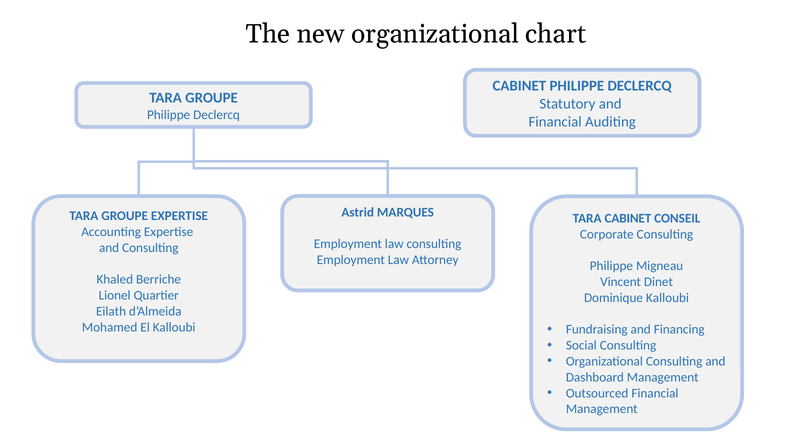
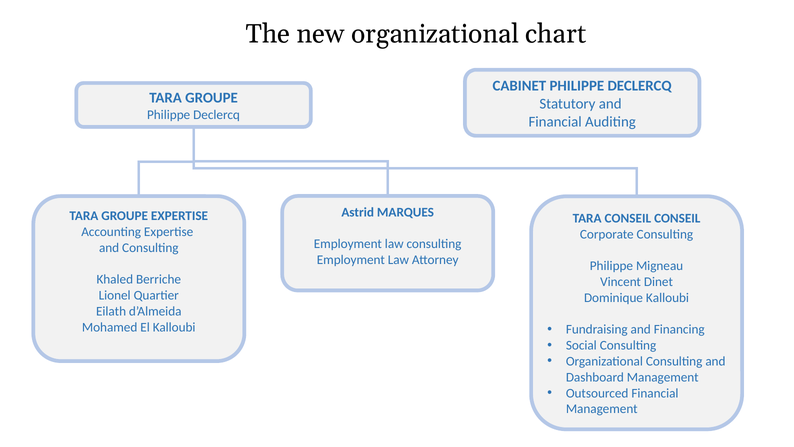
TARA CABINET: CABINET -> CONSEIL
